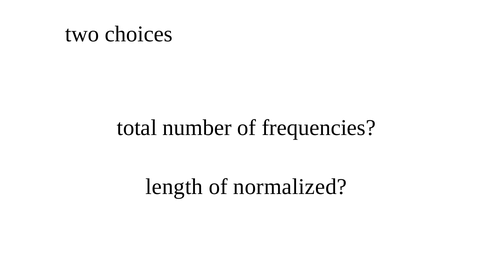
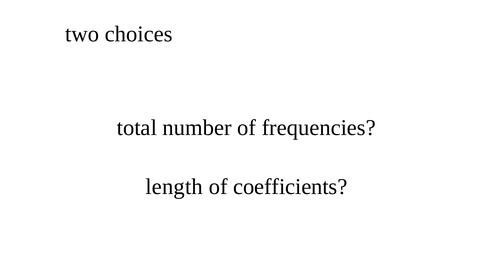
normalized: normalized -> coefficients
